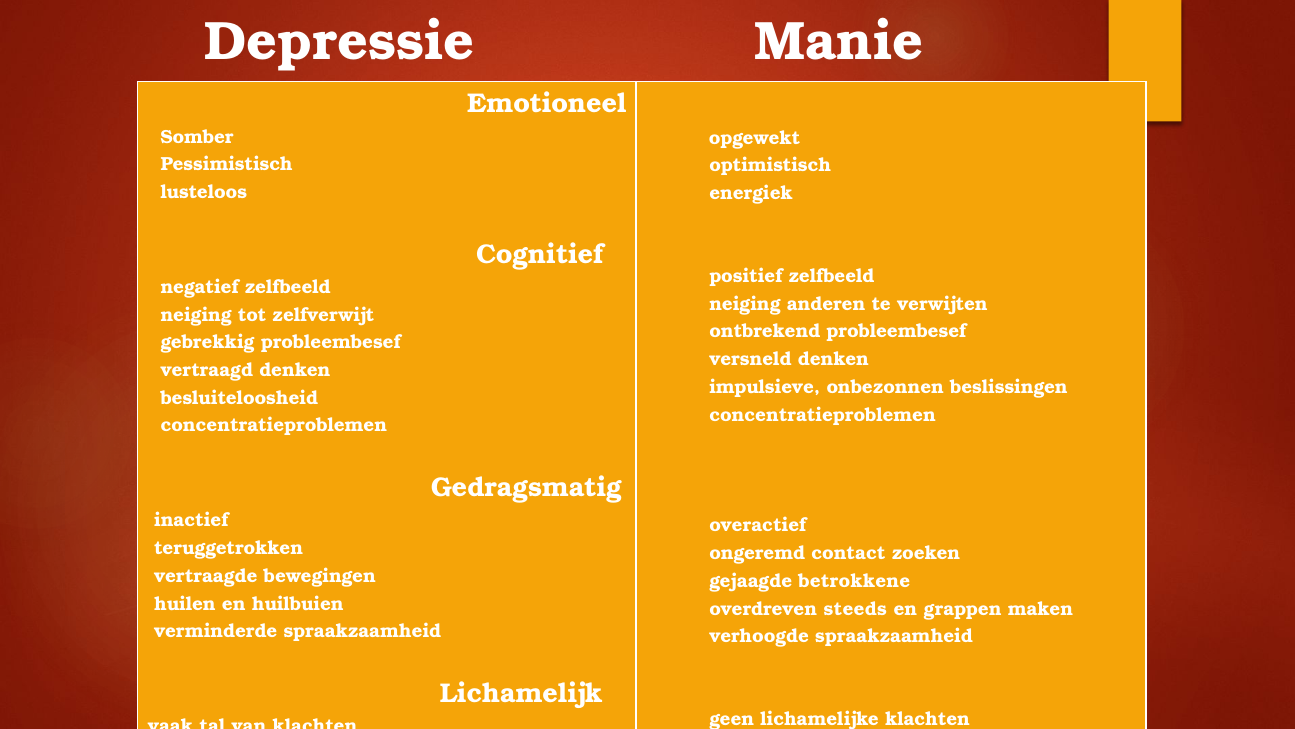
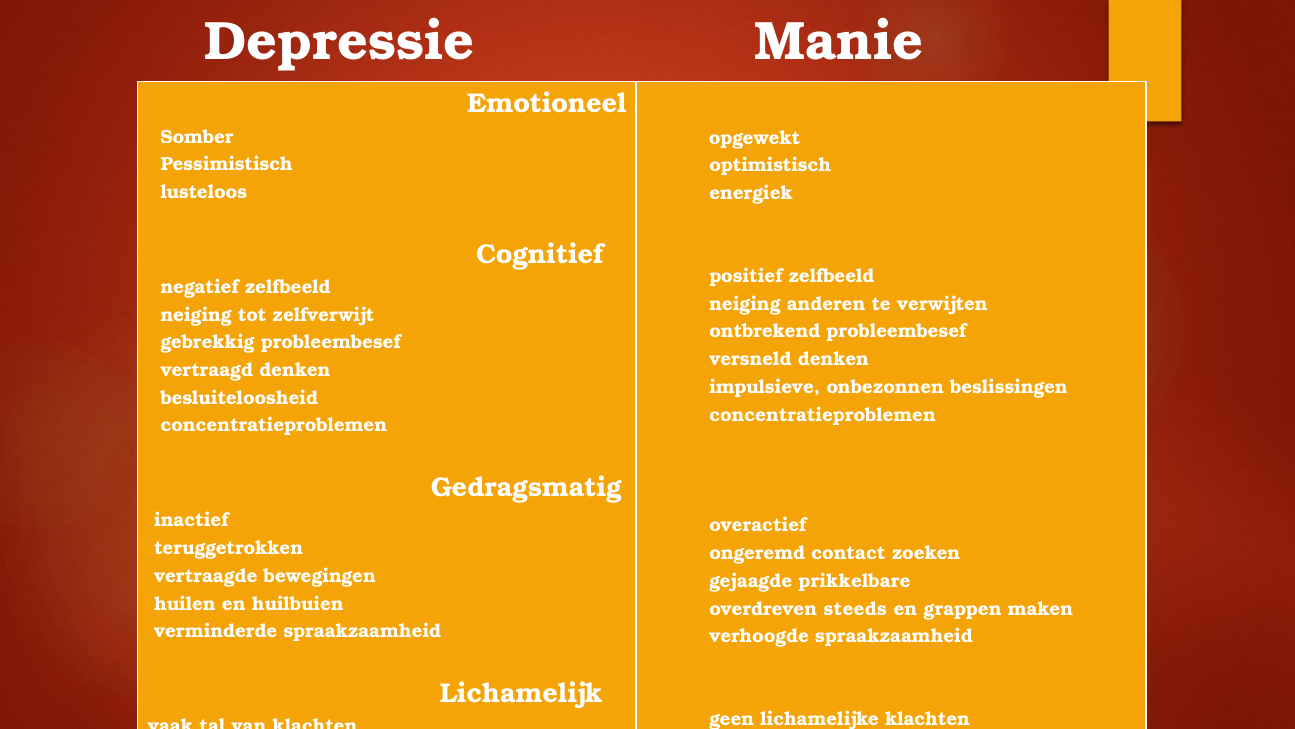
betrokkene: betrokkene -> prikkelbare
